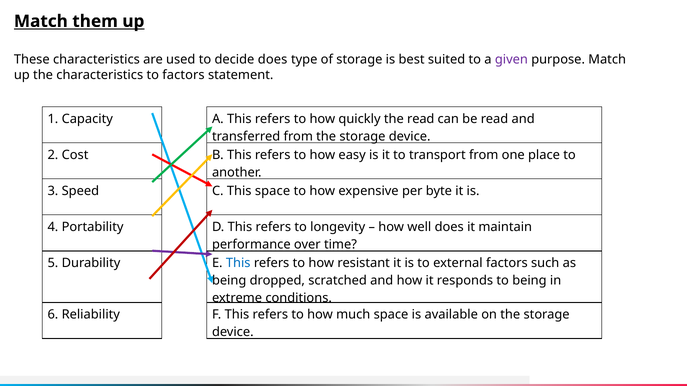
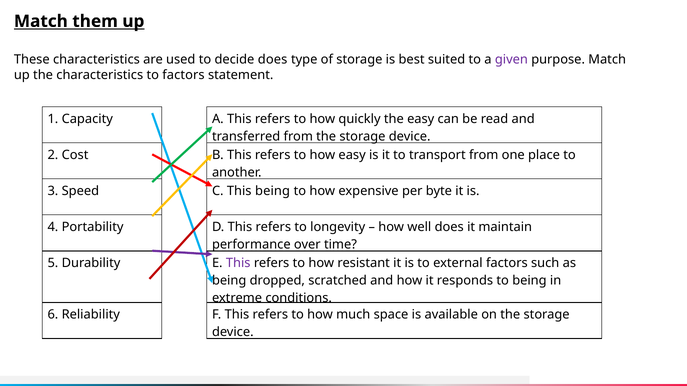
the read: read -> easy
This space: space -> being
This at (238, 263) colour: blue -> purple
